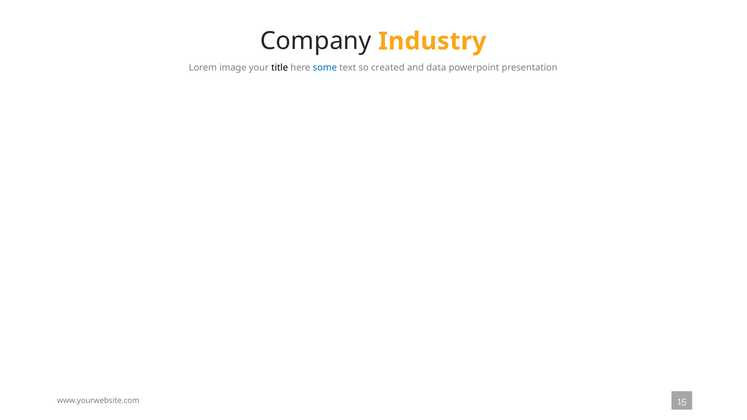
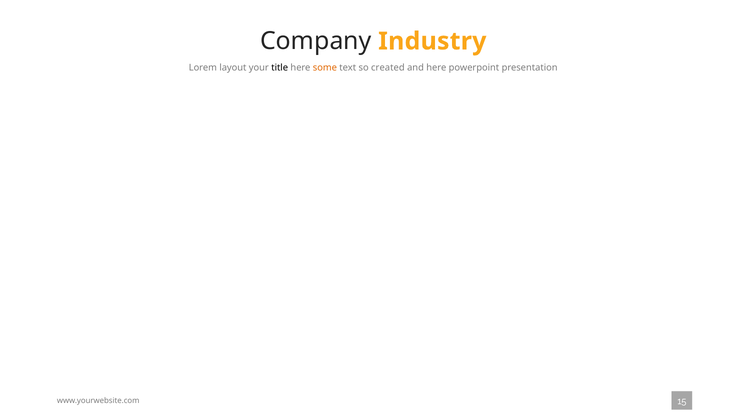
image: image -> layout
some colour: blue -> orange
and data: data -> here
